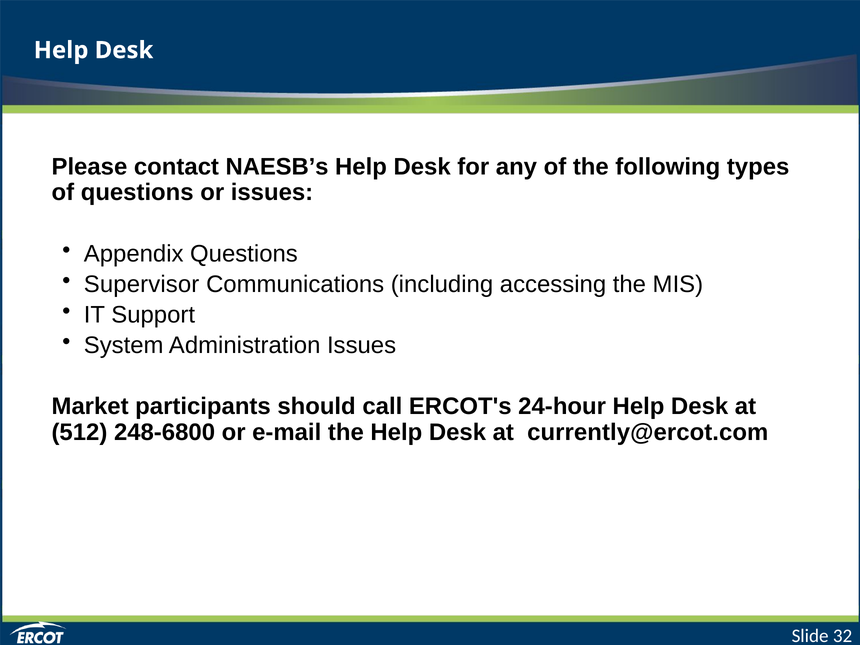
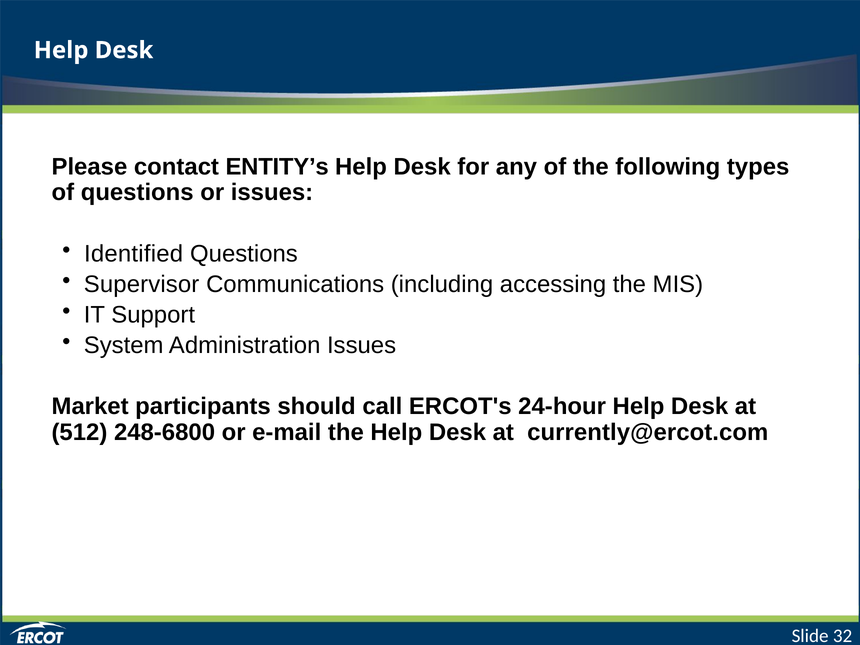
NAESB’s: NAESB’s -> ENTITY’s
Appendix: Appendix -> Identified
